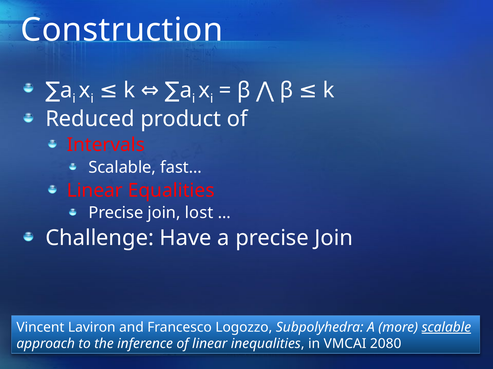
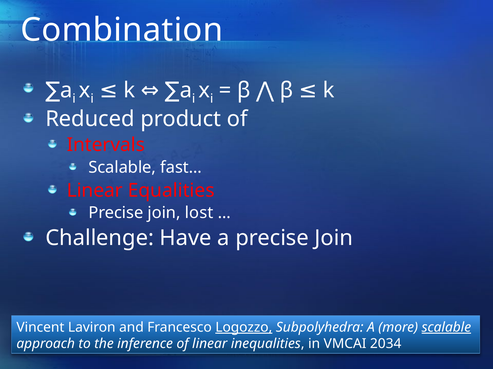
Construction: Construction -> Combination
Logozzo underline: none -> present
2080: 2080 -> 2034
